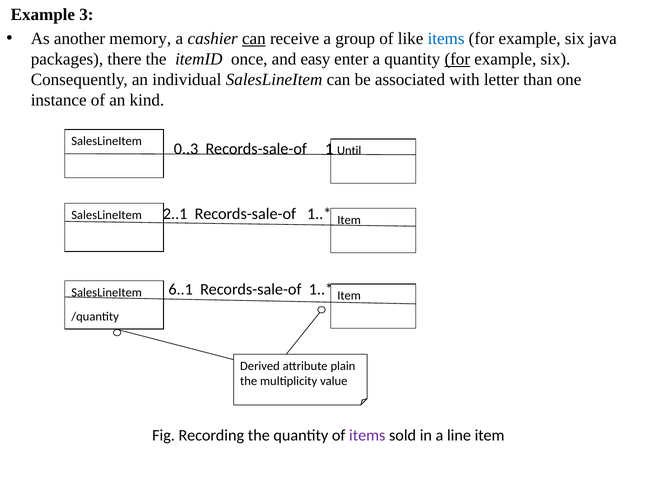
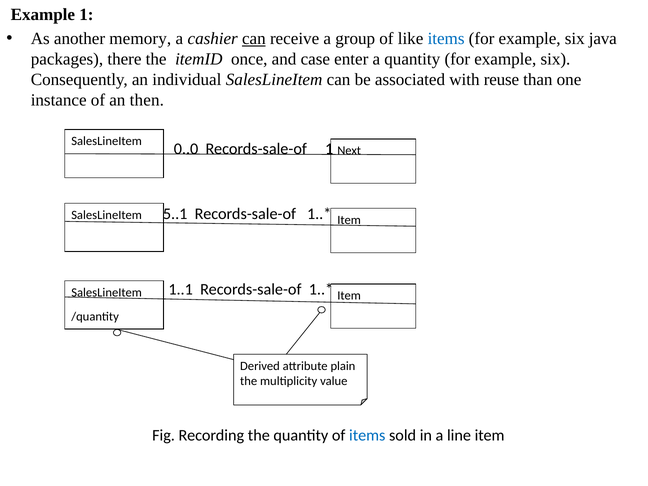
Example 3: 3 -> 1
easy: easy -> case
for at (457, 59) underline: present -> none
letter: letter -> reuse
kind: kind -> then
0..3: 0..3 -> 0..0
Until: Until -> Next
2..1: 2..1 -> 5..1
6..1: 6..1 -> 1..1
items at (367, 435) colour: purple -> blue
